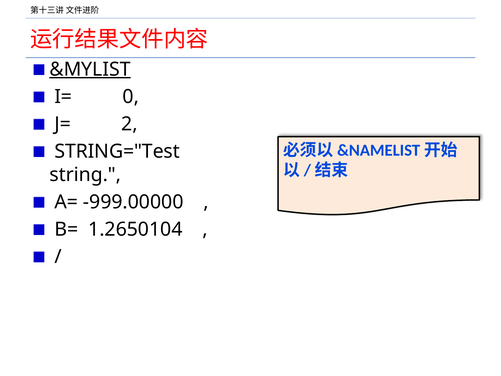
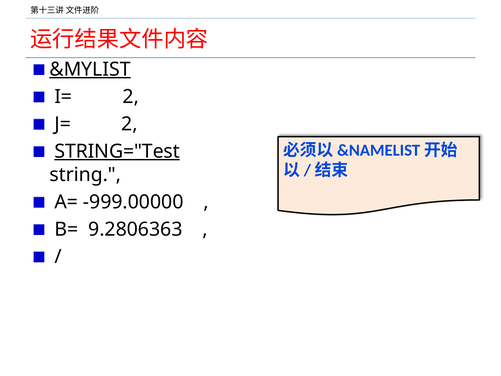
I= 0: 0 -> 2
STRING="Test underline: none -> present
1.2650104: 1.2650104 -> 9.2806363
